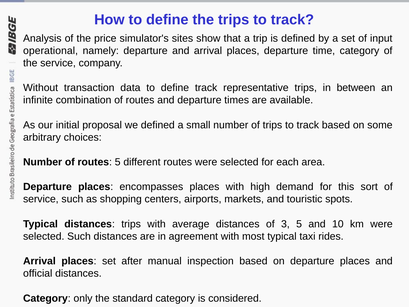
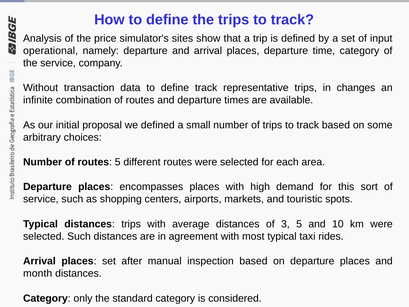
between: between -> changes
official: official -> month
